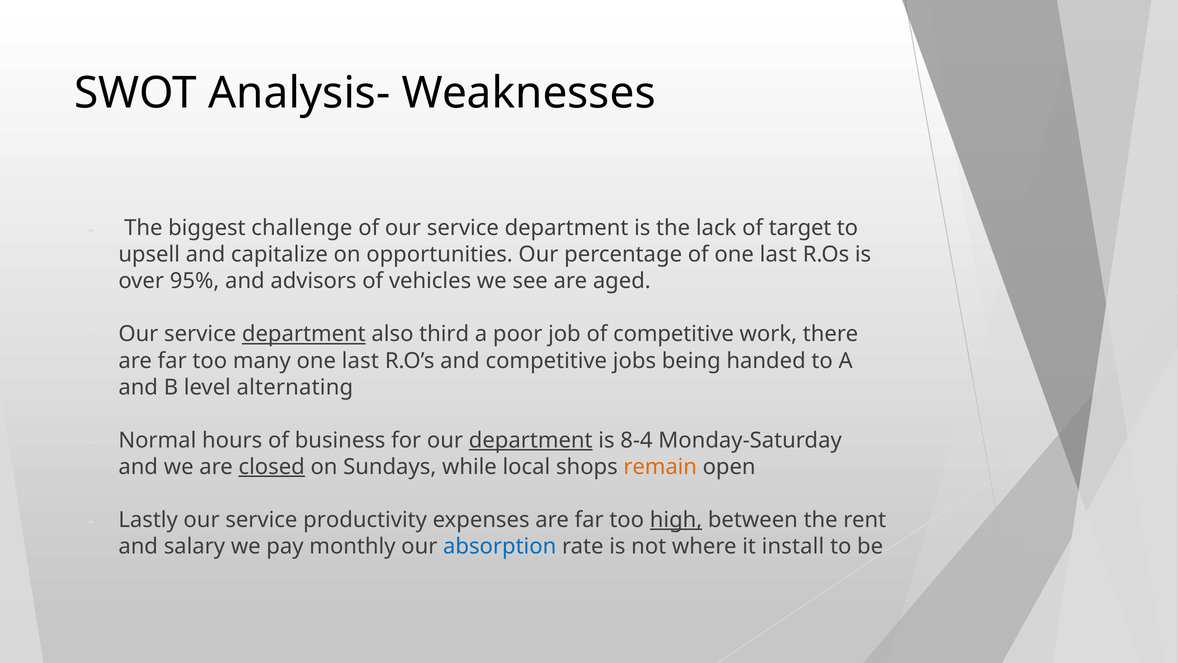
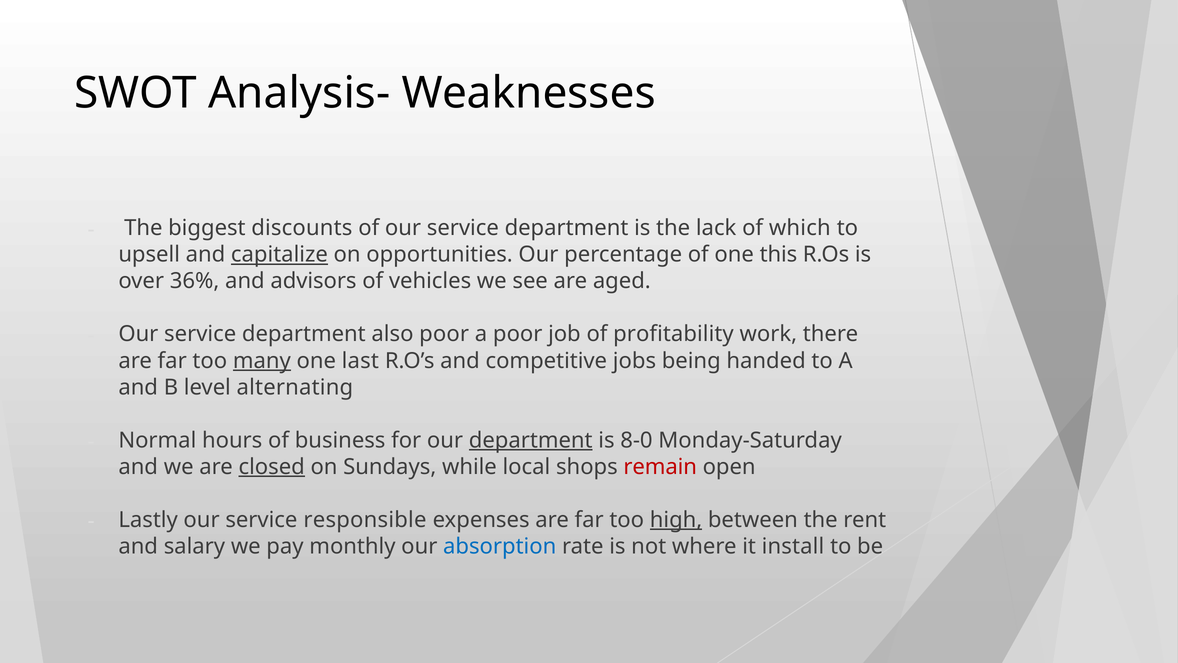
challenge: challenge -> discounts
target: target -> which
capitalize underline: none -> present
of one last: last -> this
95%: 95% -> 36%
department at (304, 334) underline: present -> none
also third: third -> poor
of competitive: competitive -> profitability
many underline: none -> present
8-4: 8-4 -> 8-0
remain colour: orange -> red
productivity: productivity -> responsible
